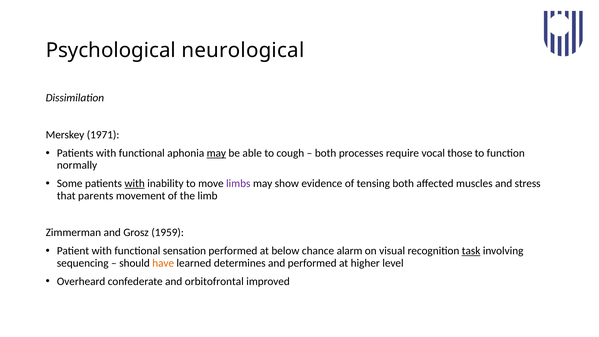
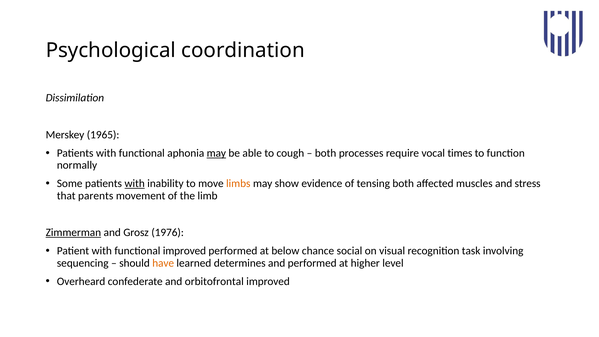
neurological: neurological -> coordination
1971: 1971 -> 1965
those: those -> times
limbs colour: purple -> orange
Zimmerman underline: none -> present
1959: 1959 -> 1976
functional sensation: sensation -> improved
alarm: alarm -> social
task underline: present -> none
